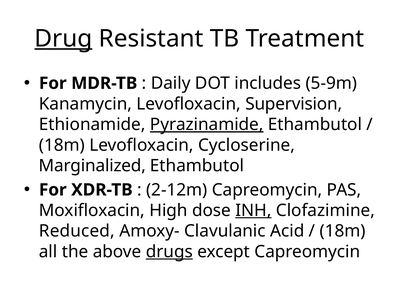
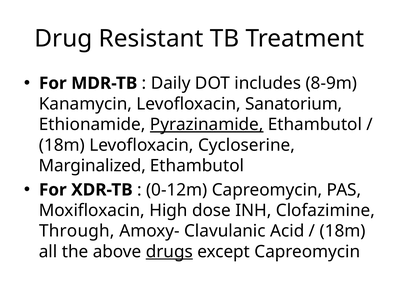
Drug underline: present -> none
5-9m: 5-9m -> 8-9m
Supervision: Supervision -> Sanatorium
2-12m: 2-12m -> 0-12m
INH underline: present -> none
Reduced: Reduced -> Through
